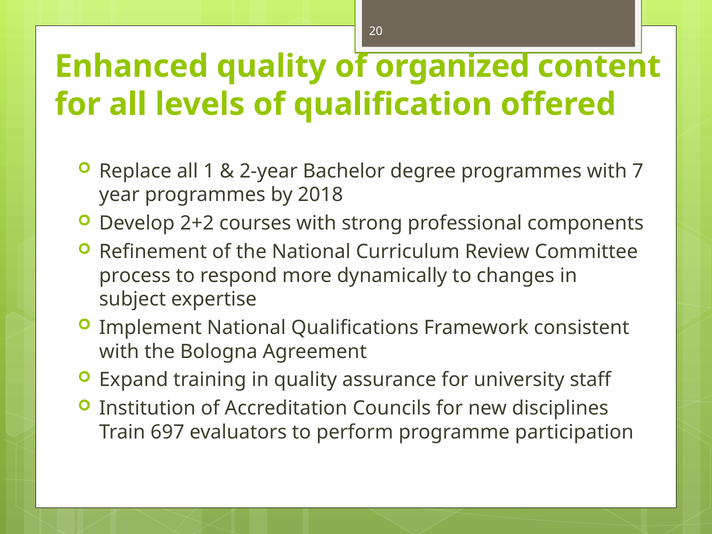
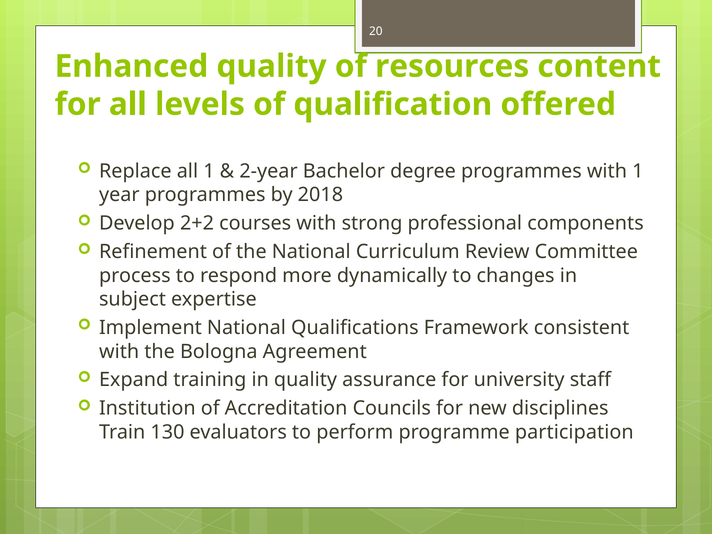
organized: organized -> resources
with 7: 7 -> 1
697: 697 -> 130
